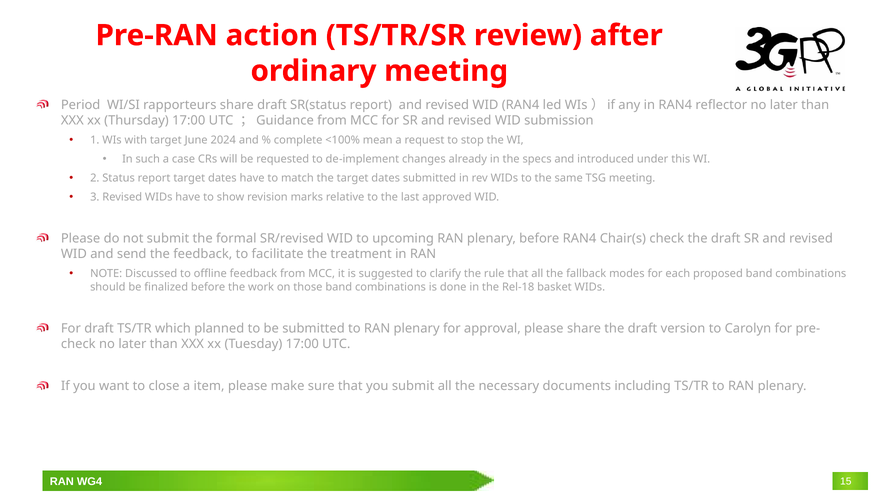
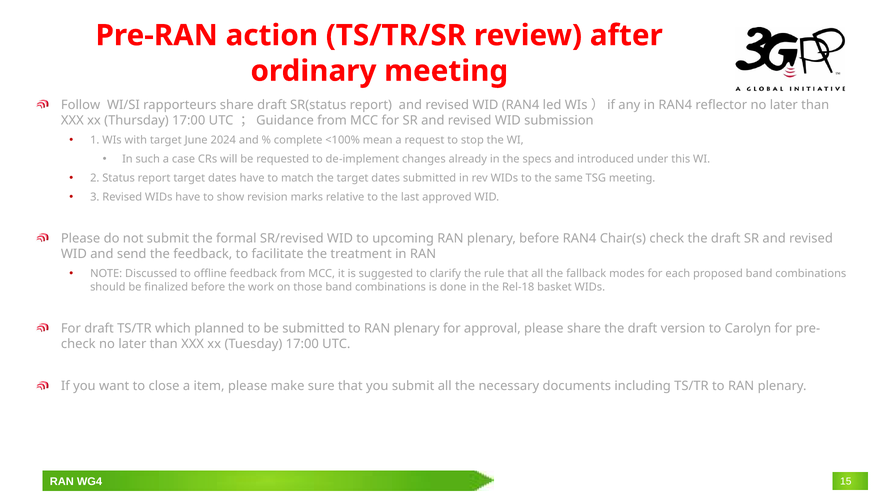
Period: Period -> Follow
